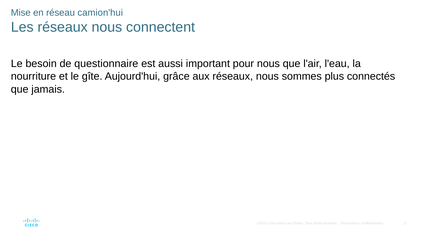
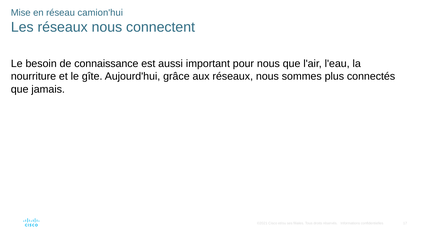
questionnaire: questionnaire -> connaissance
